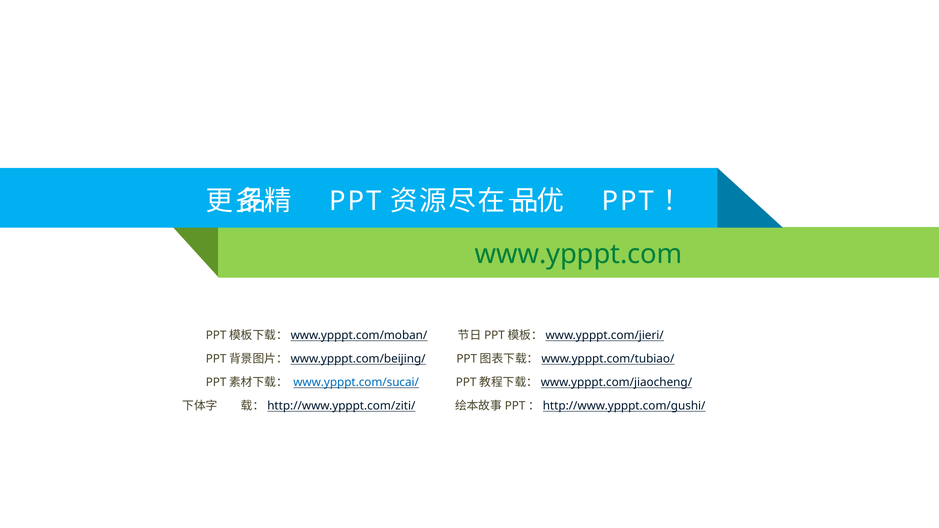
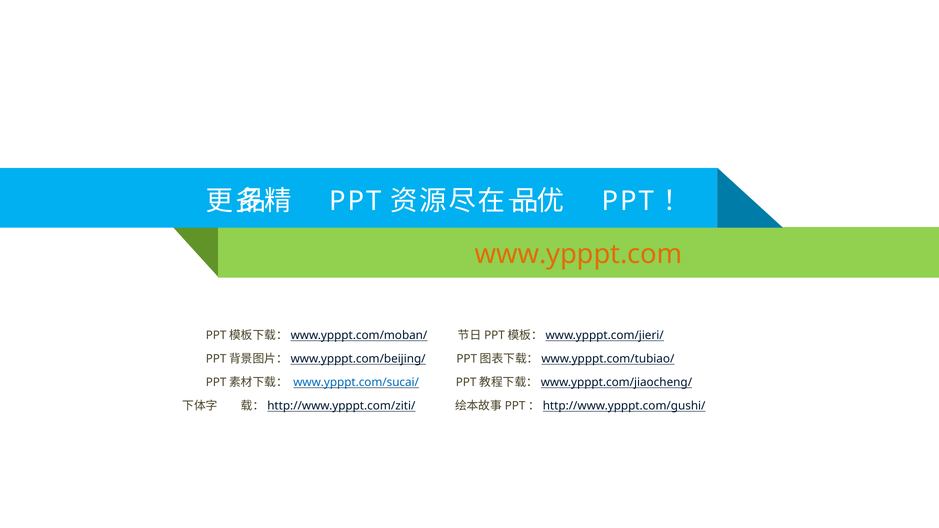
www.ypppt.com colour: green -> orange
